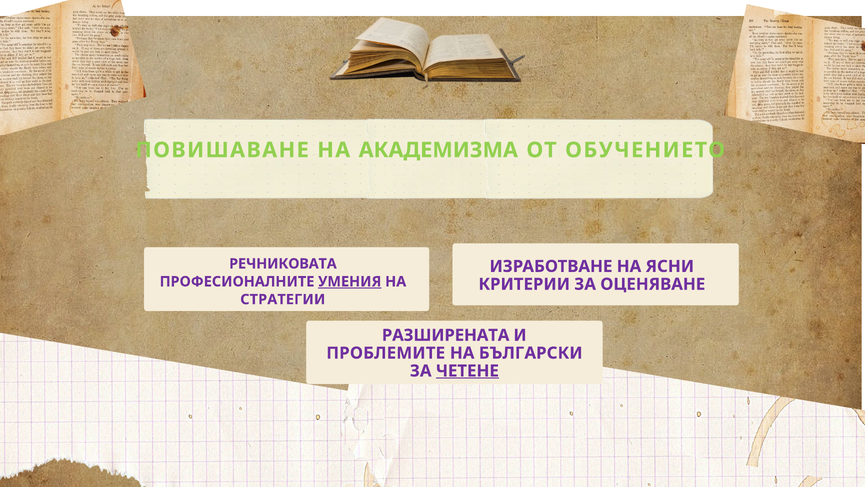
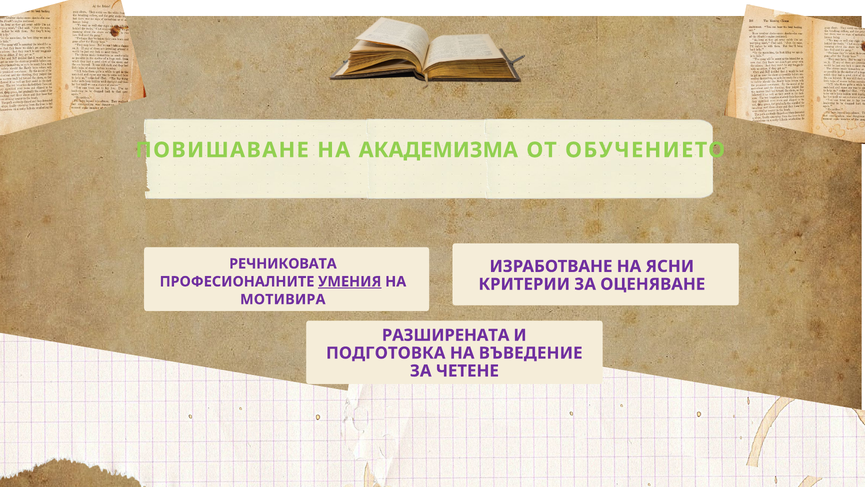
СТРАТЕГИИ: СТРАТЕГИИ -> МОТИВИРА
ПРОБЛЕМИТЕ: ПРОБЛЕМИТЕ -> ПОДГОТОВКА
БЪЛГАРСКИ: БЪЛГАРСКИ -> ВЪВЕДЕНИЕ
ЧЕТЕНЕ underline: present -> none
